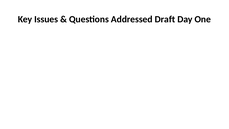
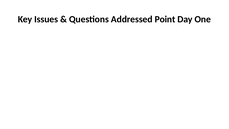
Draft: Draft -> Point
